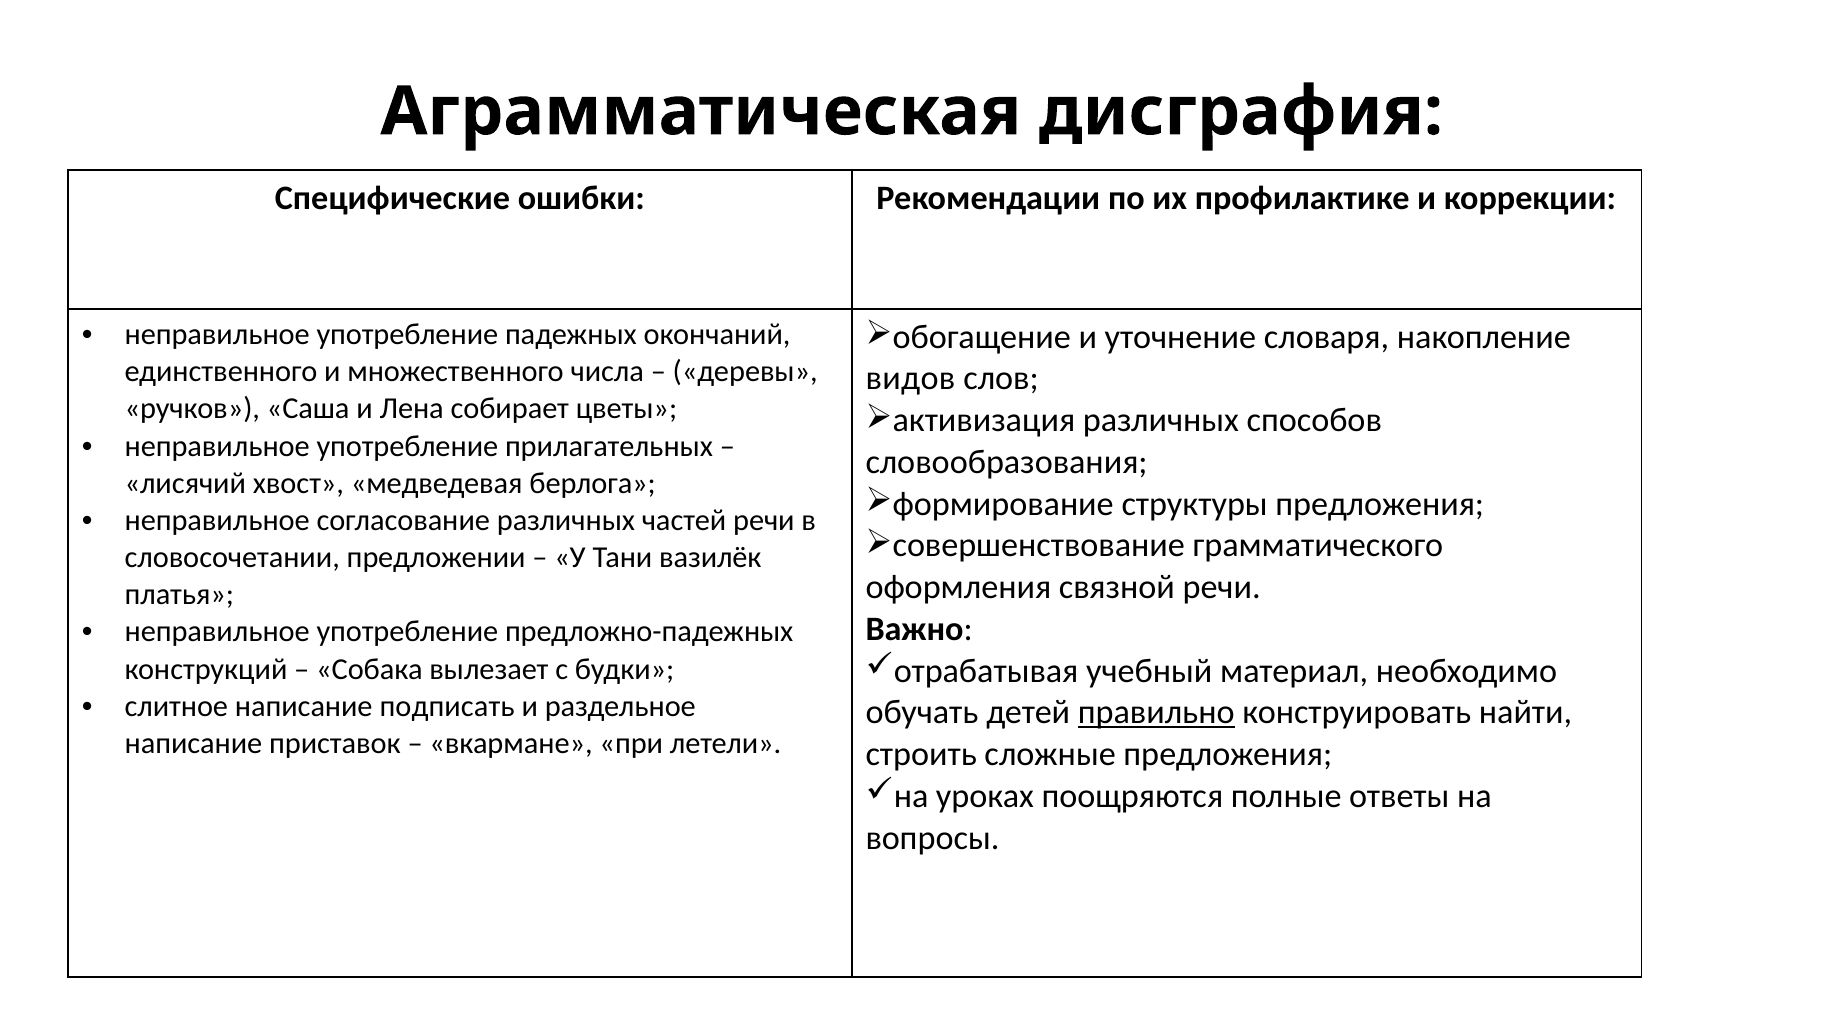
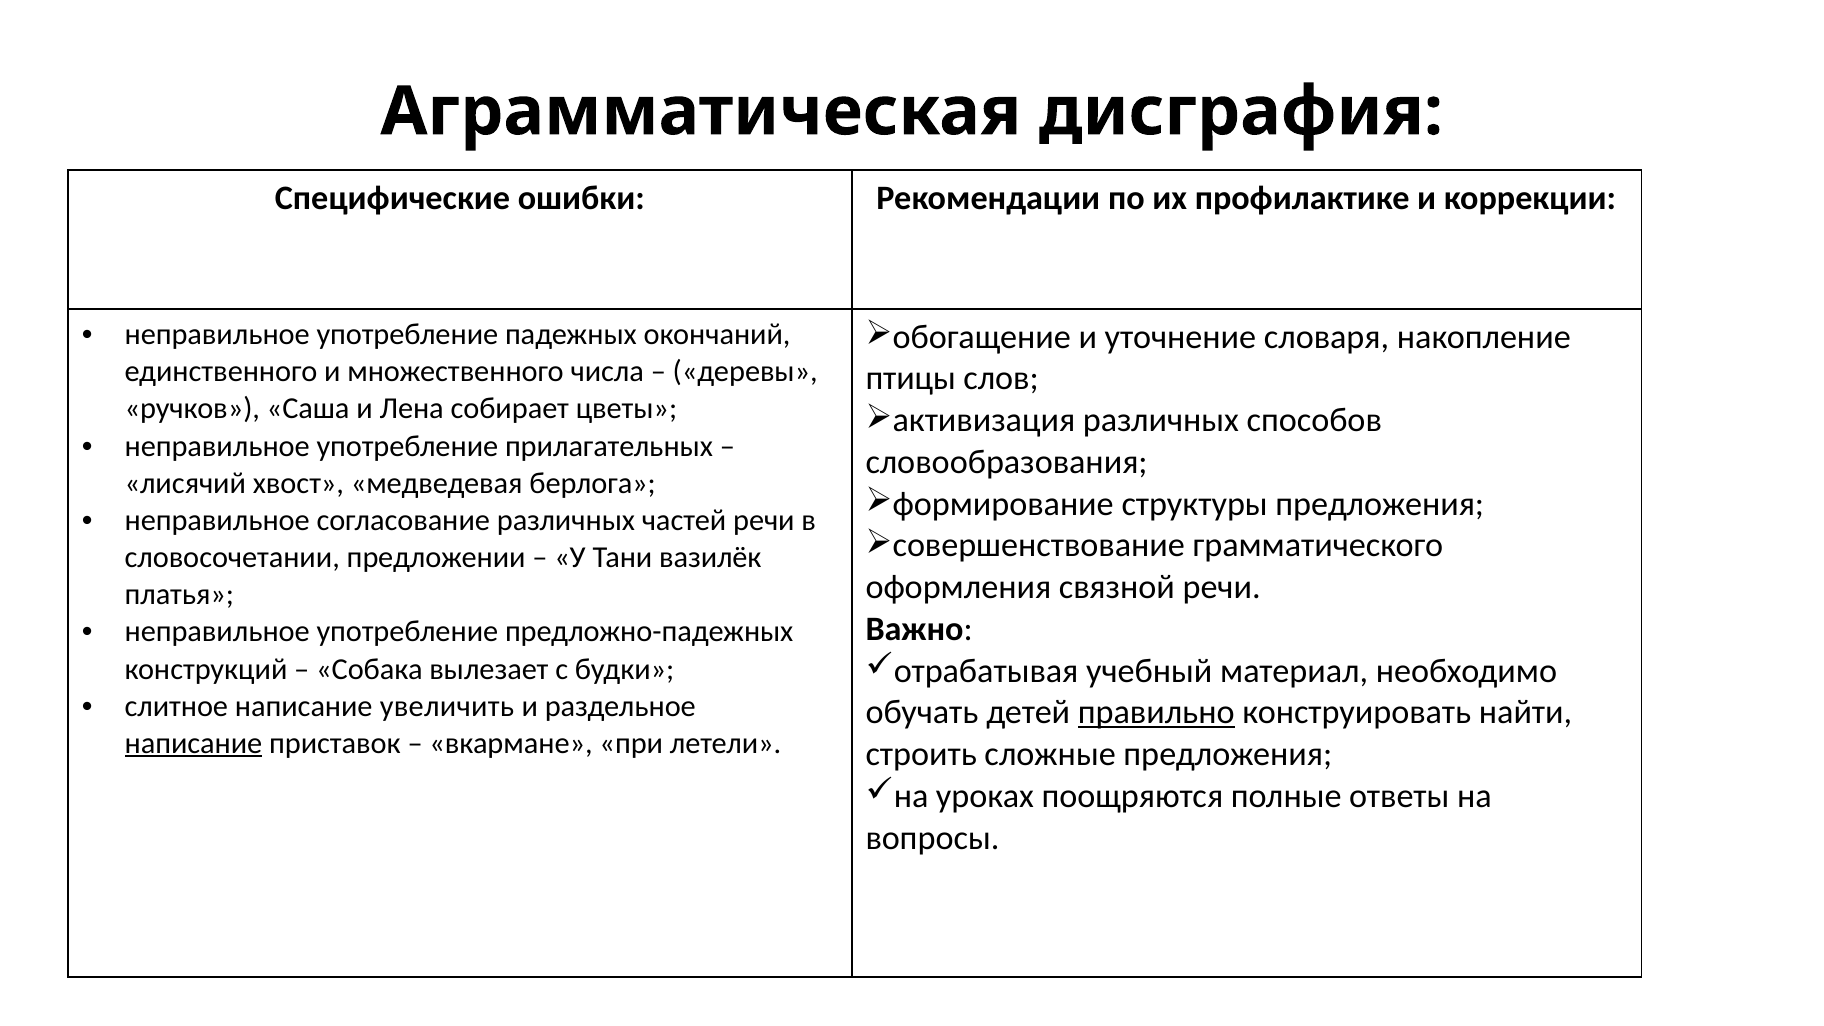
видов: видов -> птицы
подписать: подписать -> увеличить
написание at (193, 743) underline: none -> present
